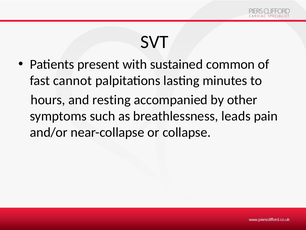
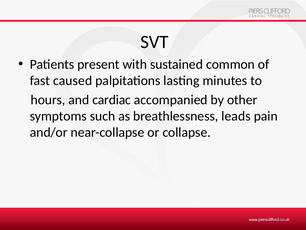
cannot: cannot -> caused
resting: resting -> cardiac
